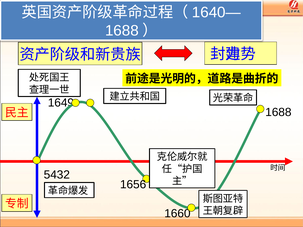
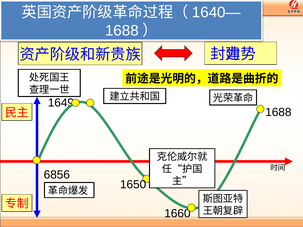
5432: 5432 -> 6856
1656: 1656 -> 1650
